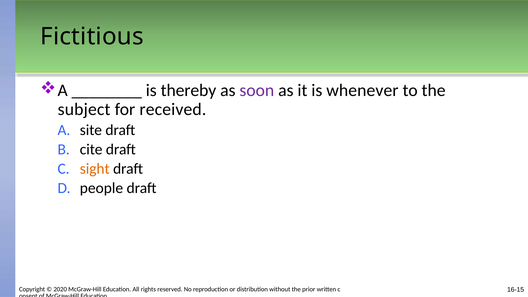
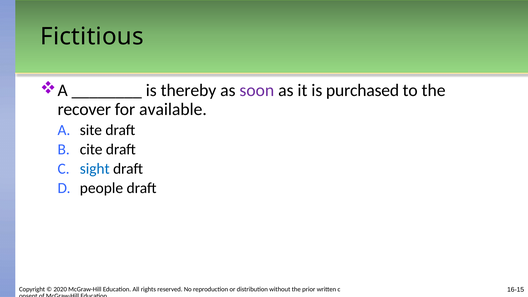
whenever: whenever -> purchased
subject: subject -> recover
received: received -> available
sight colour: orange -> blue
